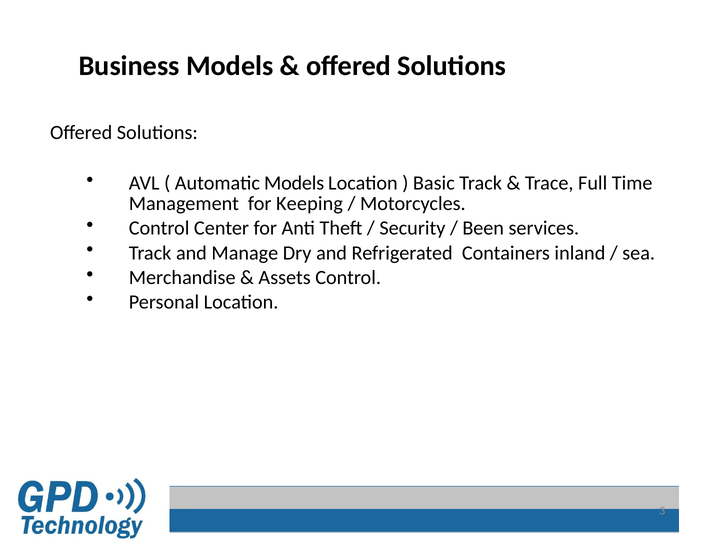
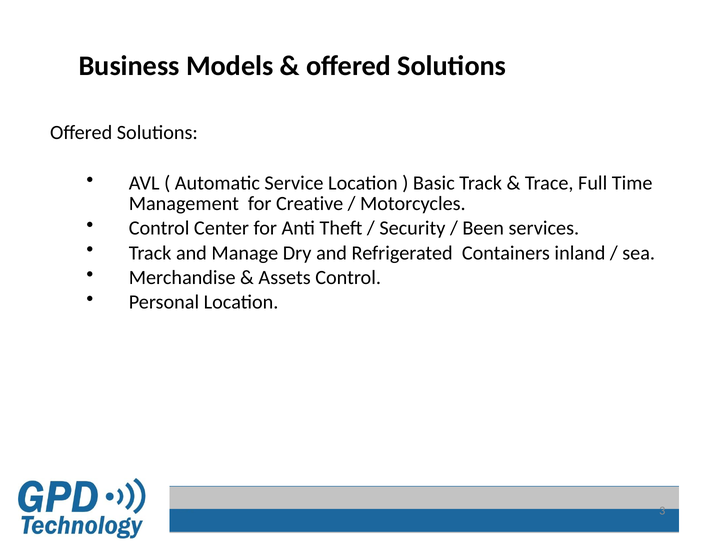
Automatic Models: Models -> Service
Keeping: Keeping -> Creative
